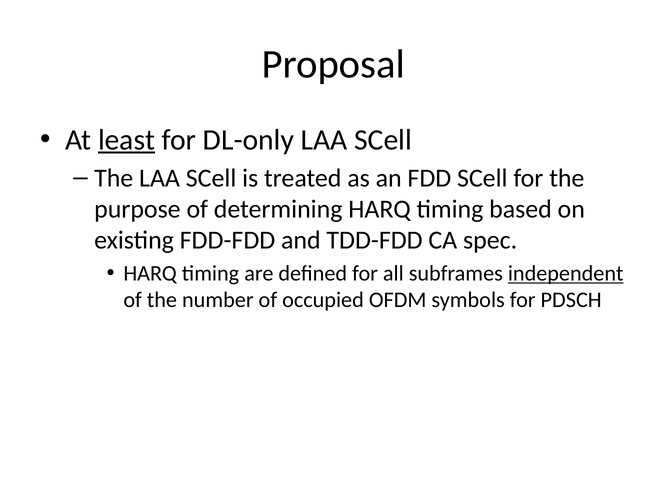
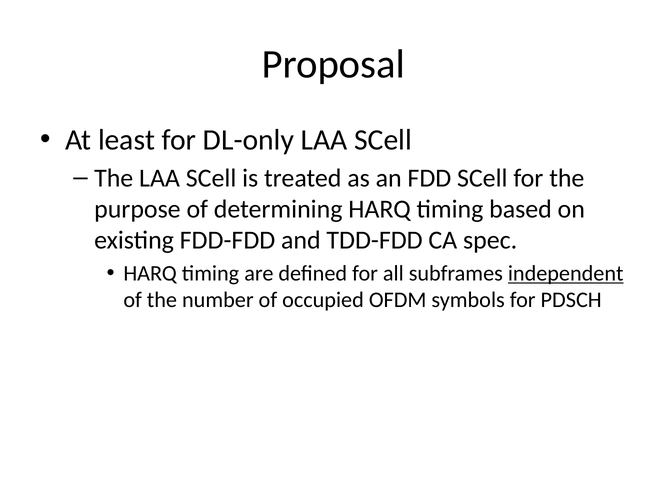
least underline: present -> none
